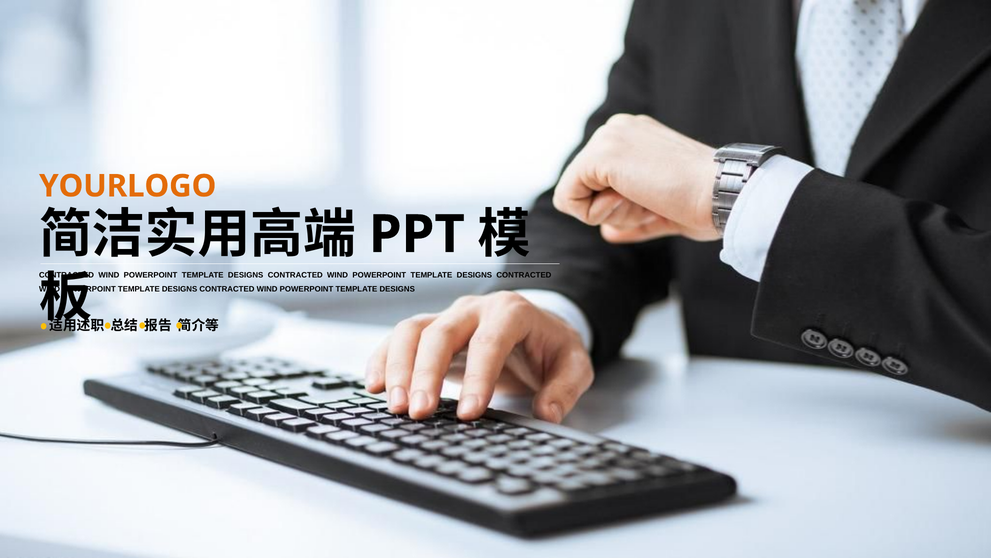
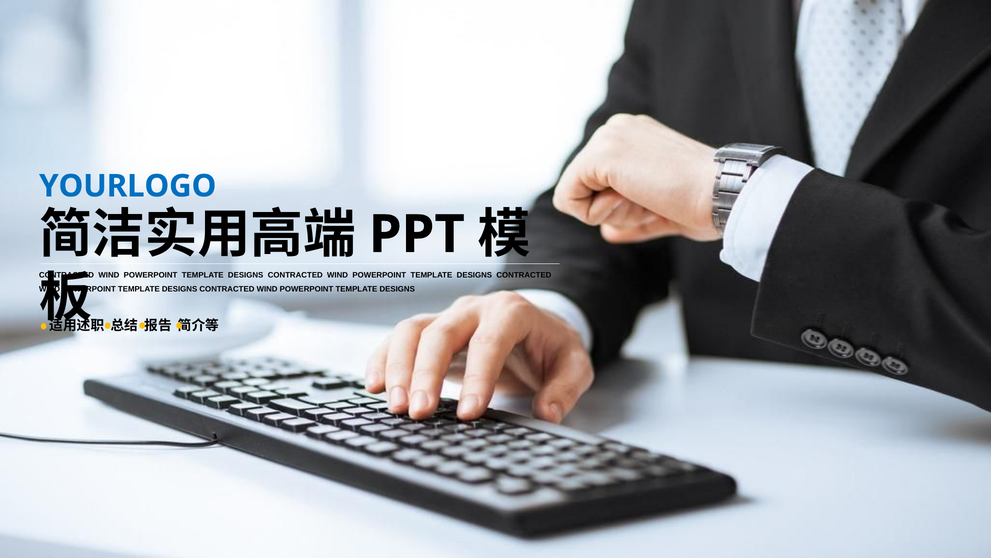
YOURLOGO colour: orange -> blue
